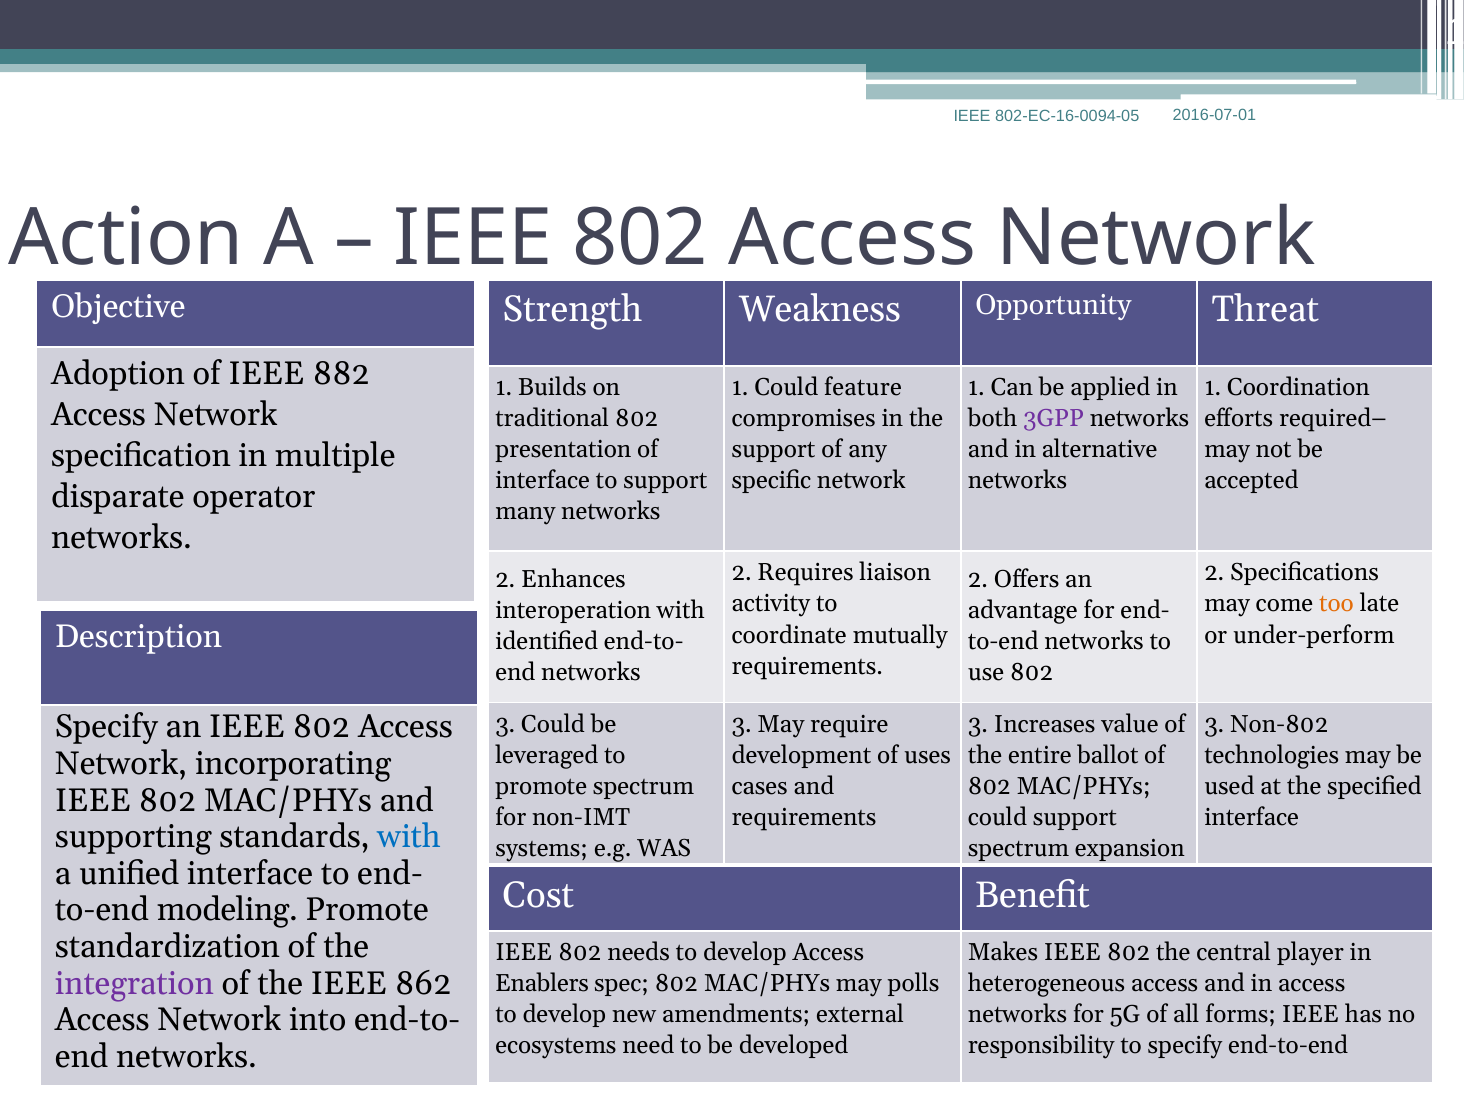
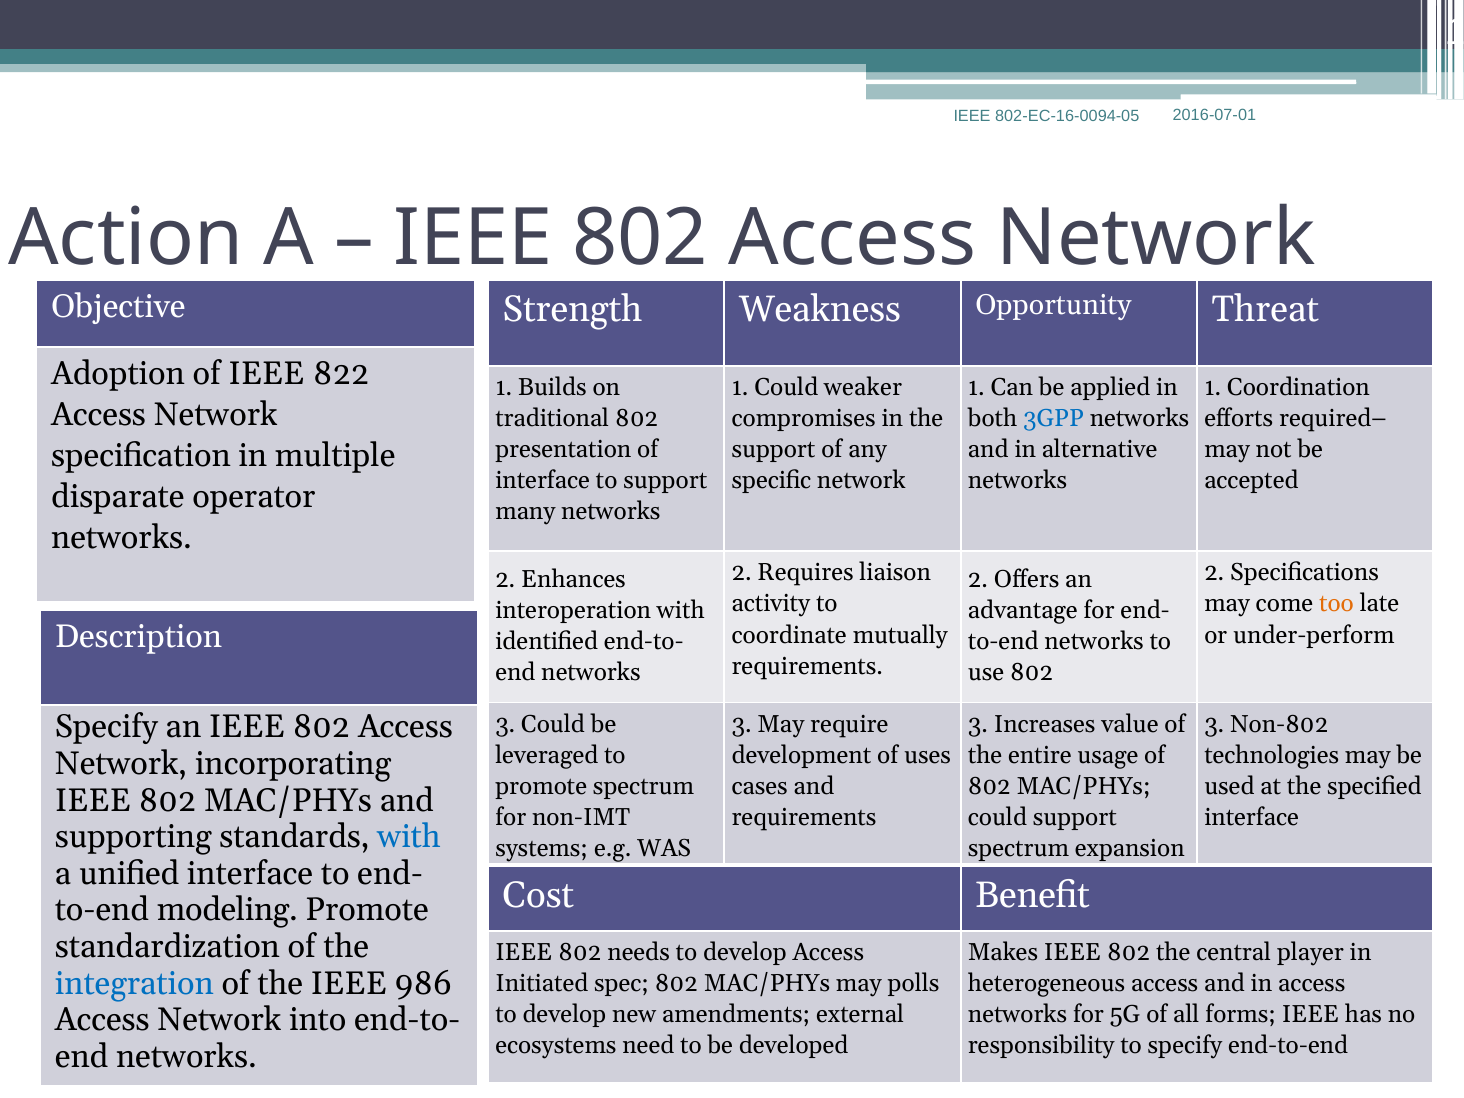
882: 882 -> 822
feature: feature -> weaker
3GPP colour: purple -> blue
ballot: ballot -> usage
integration colour: purple -> blue
862: 862 -> 986
Enablers: Enablers -> Initiated
